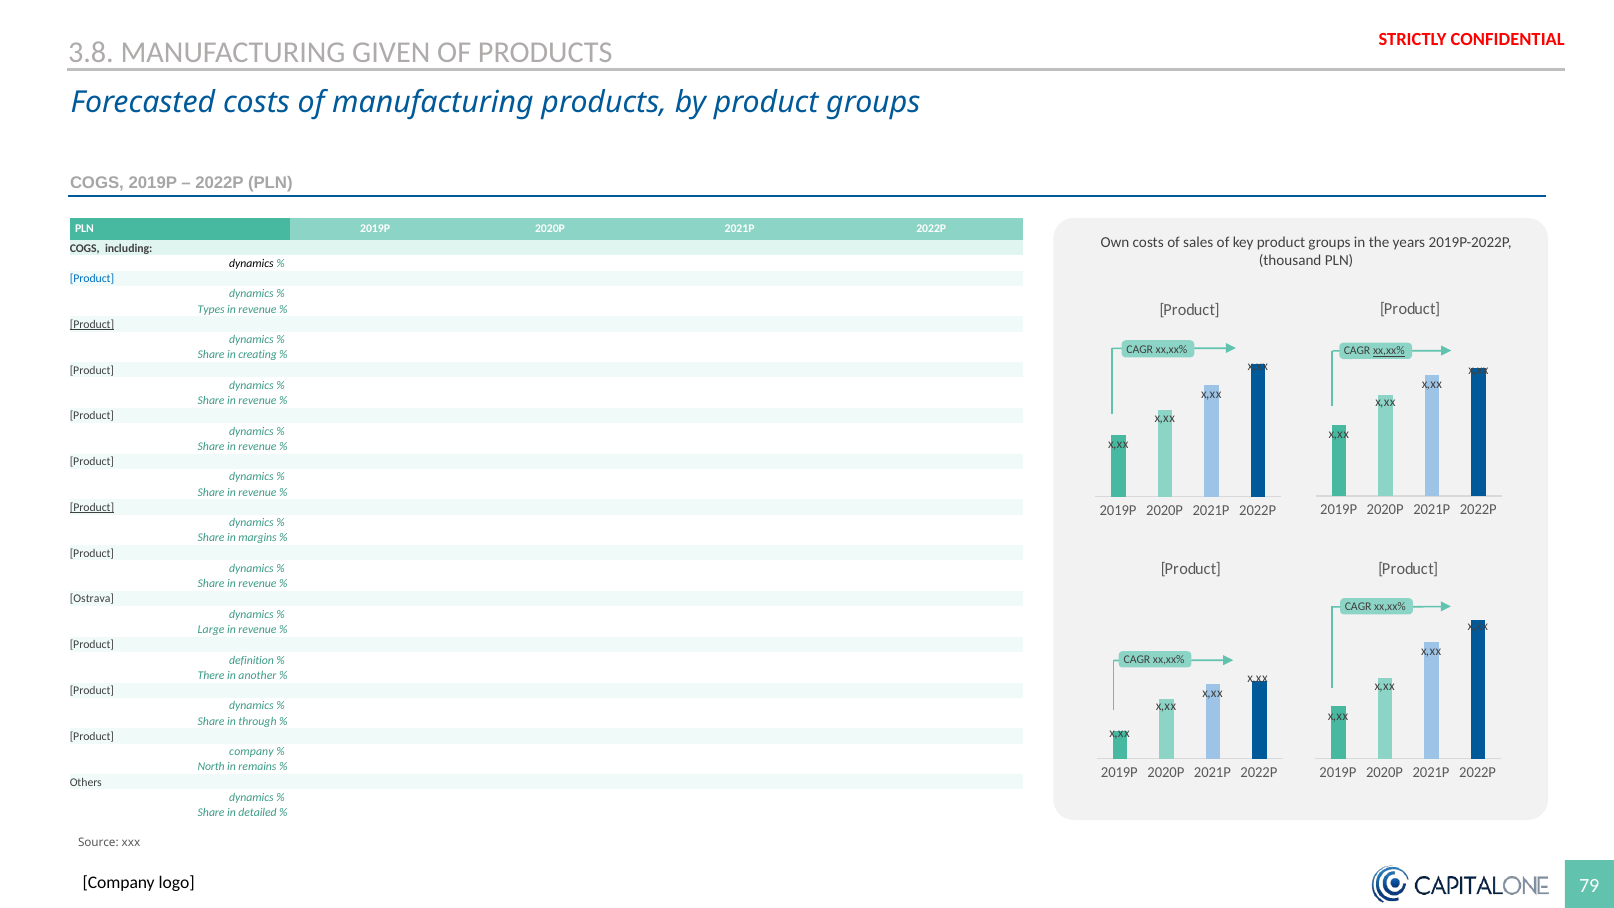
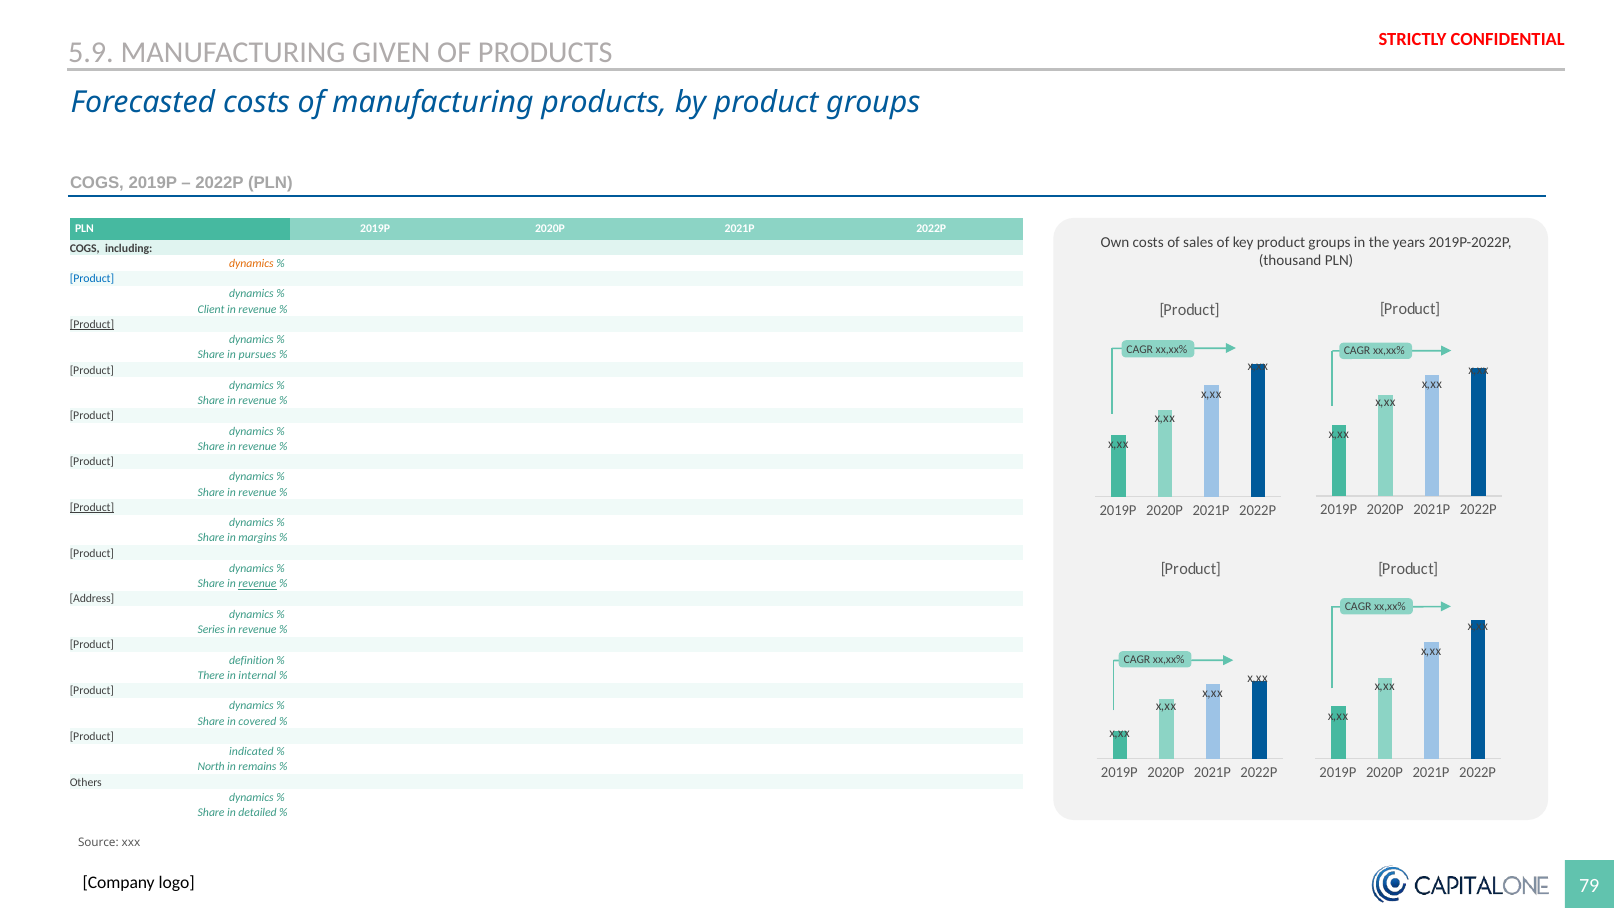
3.8: 3.8 -> 5.9
dynamics at (252, 264) colour: black -> orange
Types: Types -> Client
xx,xx% at (1389, 351) underline: present -> none
creating: creating -> pursues
revenue at (258, 584) underline: none -> present
Ostrava: Ostrava -> Address
Large: Large -> Series
another: another -> internal
through: through -> covered
company at (251, 752): company -> indicated
